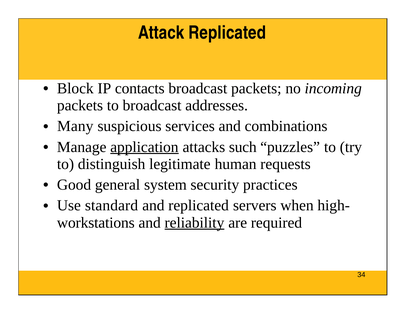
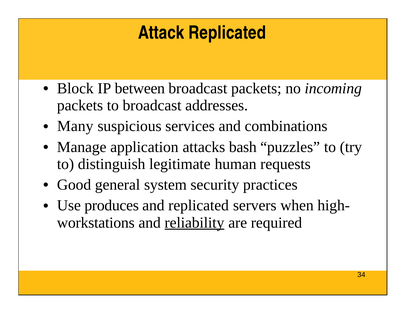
contacts: contacts -> between
application underline: present -> none
such: such -> bash
standard: standard -> produces
